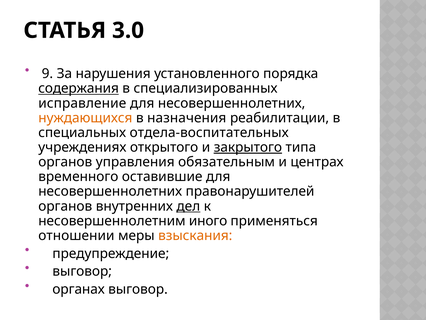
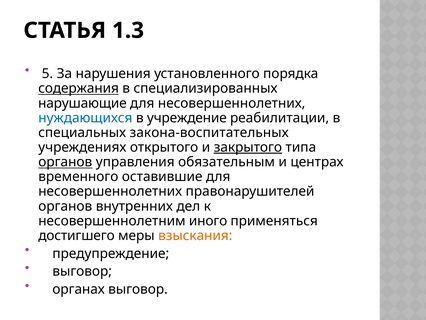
3.0: 3.0 -> 1.3
9: 9 -> 5
исправление: исправление -> нарушающие
нуждающихся colour: orange -> blue
назначения: назначения -> учреждение
отдела-воспитательных: отдела-воспитательных -> закона-воспитательных
органов at (65, 162) underline: none -> present
дел underline: present -> none
отношении: отношении -> достигшего
